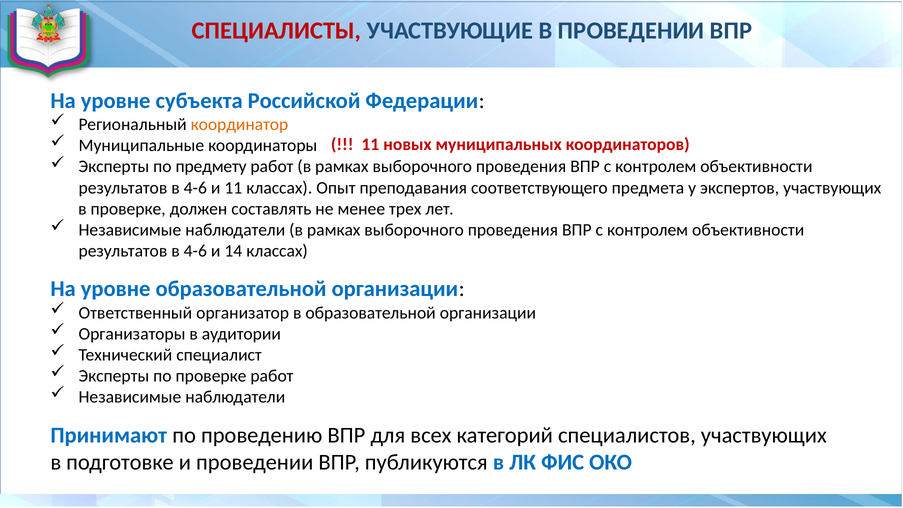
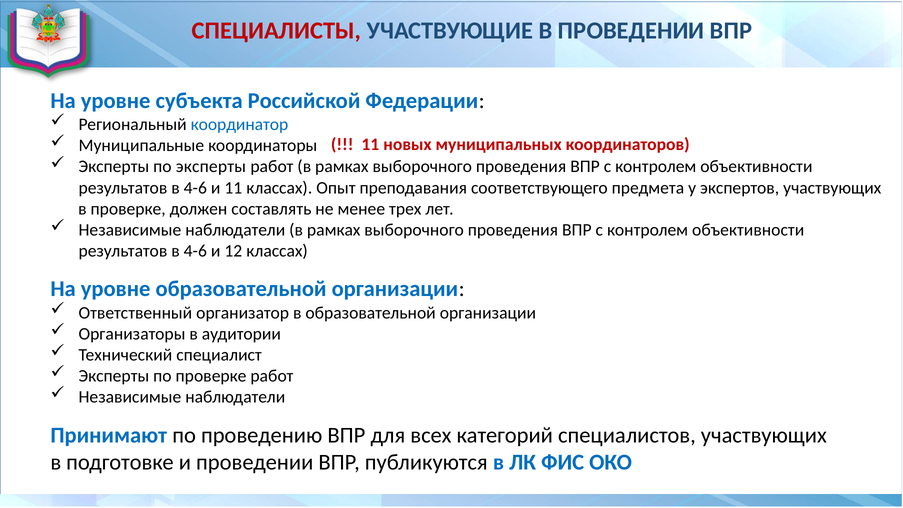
координатор colour: orange -> blue
по предмету: предмету -> эксперты
14: 14 -> 12
